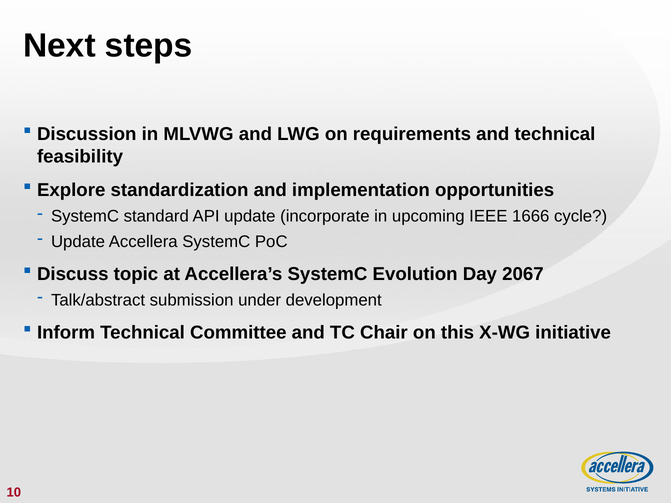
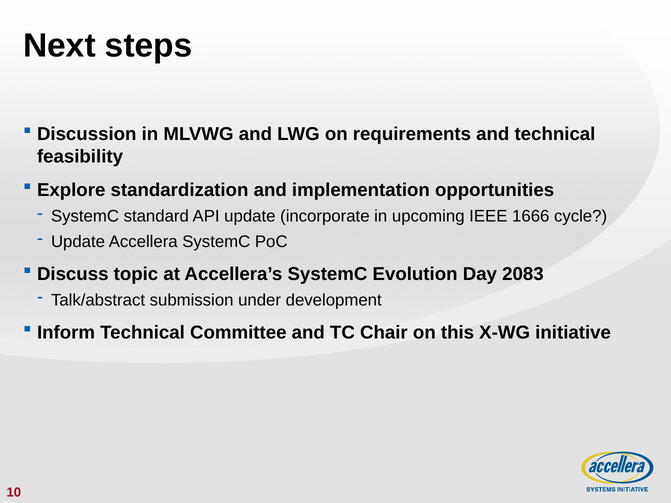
2067: 2067 -> 2083
